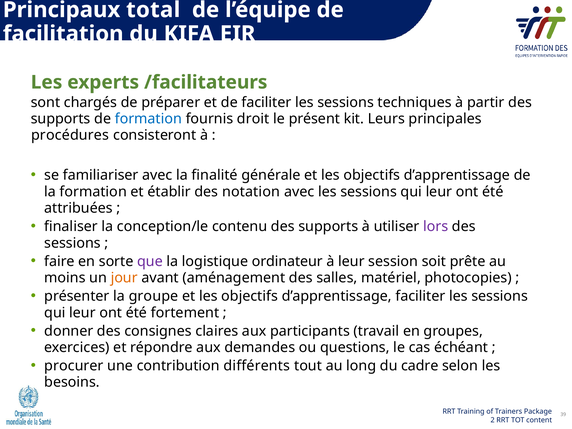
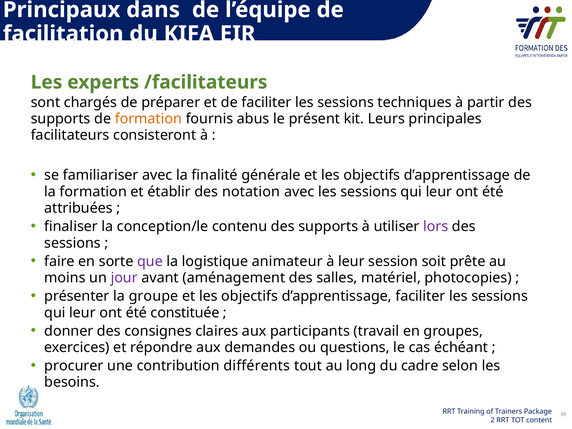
total: total -> dans
formation at (148, 119) colour: blue -> orange
droit: droit -> abus
procédures: procédures -> facilitateurs
ordinateur: ordinateur -> animateur
jour colour: orange -> purple
fortement: fortement -> constituée
